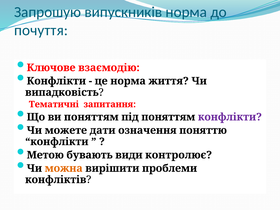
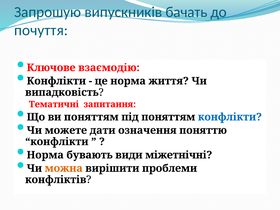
випускників норма: норма -> бачать
конфлікти at (230, 117) colour: purple -> blue
Метою at (45, 155): Метою -> Норма
контролює: контролює -> міжетнічні
